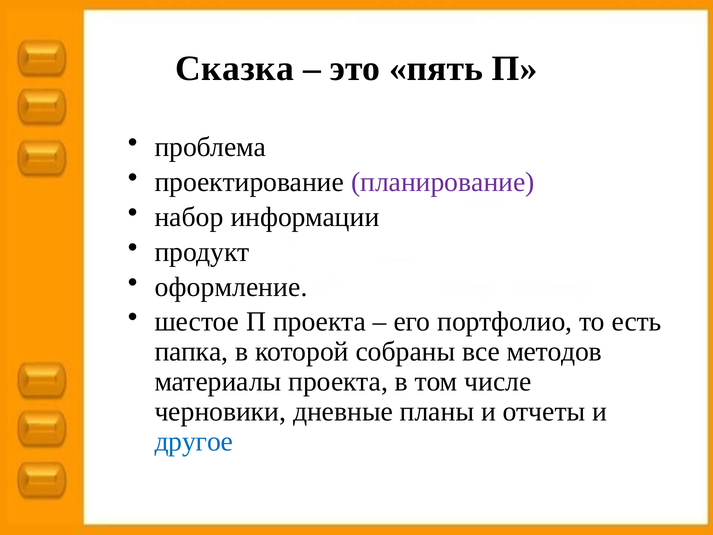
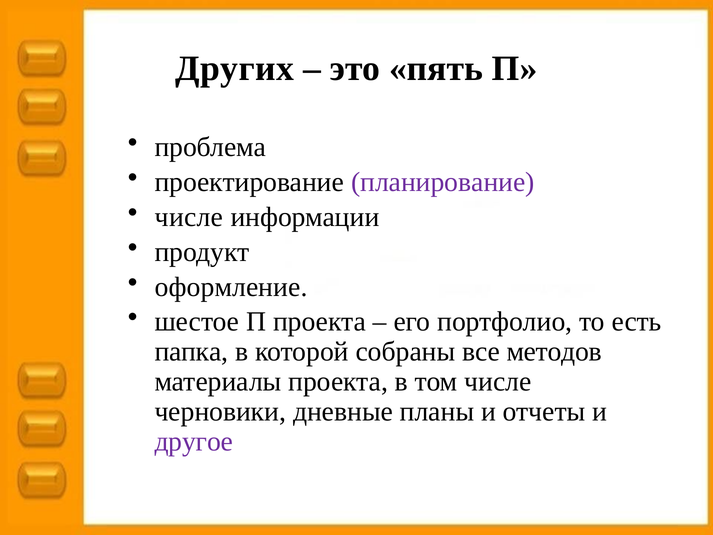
Сказка: Сказка -> Других
набор at (189, 217): набор -> числе
другое colour: blue -> purple
